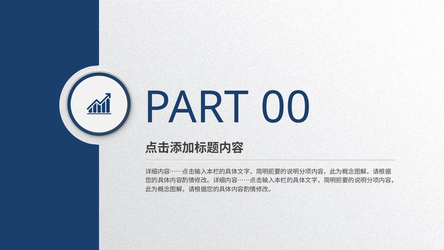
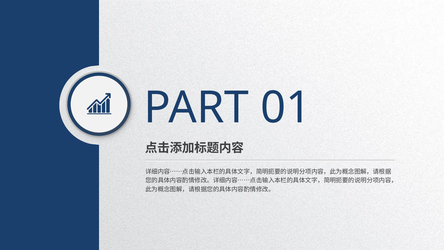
00: 00 -> 01
